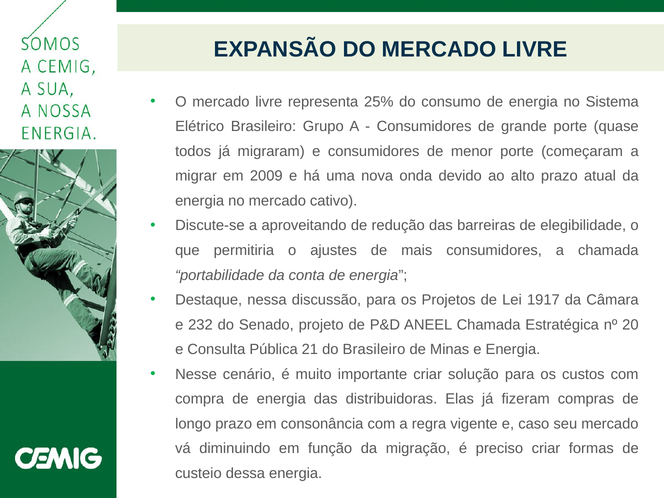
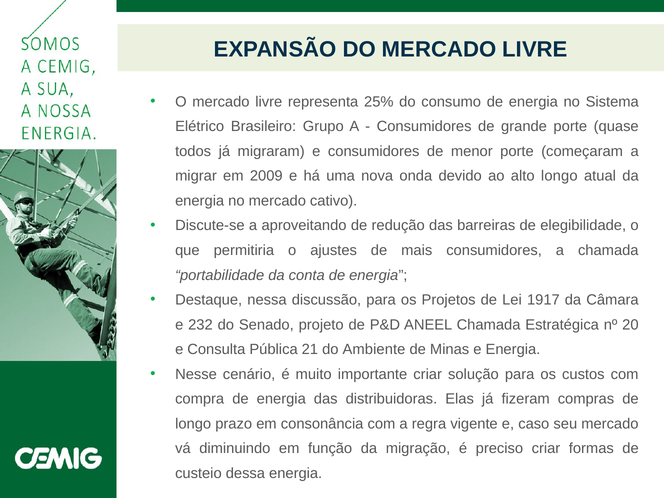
alto prazo: prazo -> longo
do Brasileiro: Brasileiro -> Ambiente
